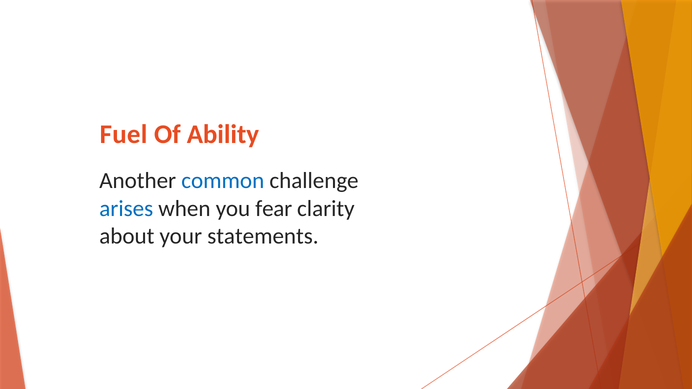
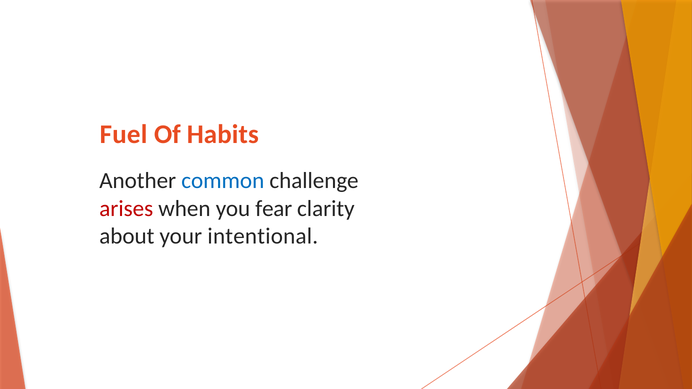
Ability: Ability -> Habits
arises colour: blue -> red
statements: statements -> intentional
